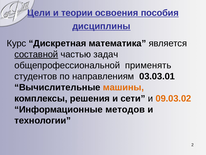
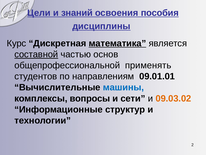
теории: теории -> знаний
математика underline: none -> present
задач: задач -> основ
03.03.01: 03.03.01 -> 09.01.01
машины colour: orange -> blue
решения: решения -> вопросы
методов: методов -> структур
